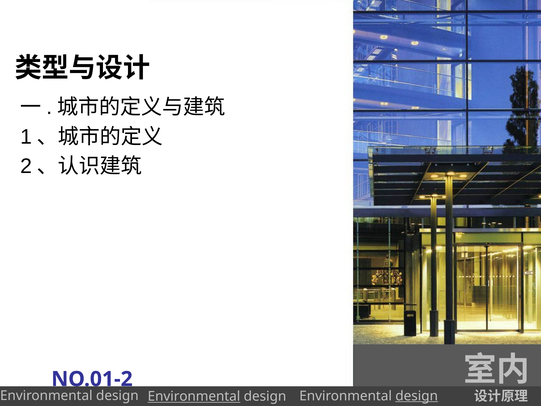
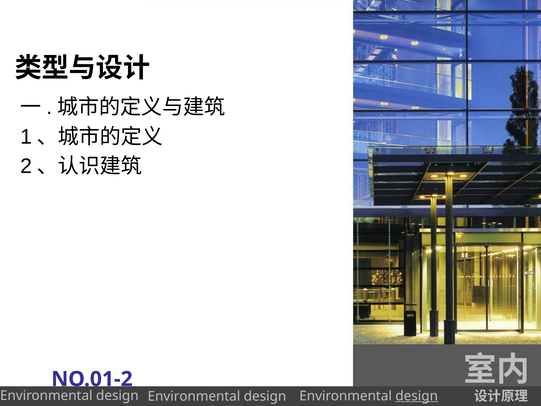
Environmental at (194, 396) underline: present -> none
